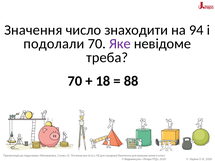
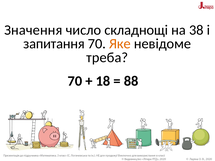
знаходити: знаходити -> складнощі
94: 94 -> 38
подолали: подолали -> запитання
Яке colour: purple -> orange
